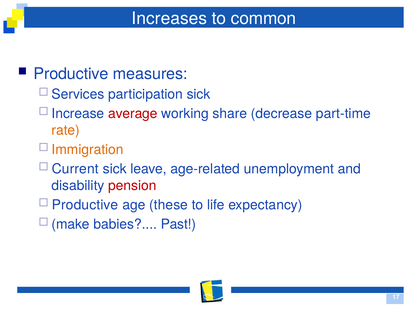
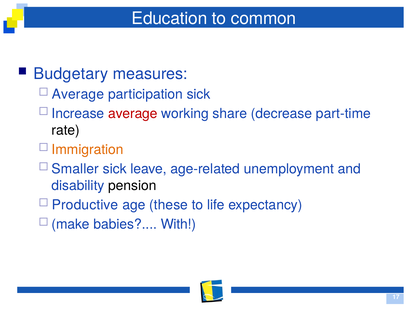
Increases: Increases -> Education
Productive at (71, 74): Productive -> Budgetary
Services at (78, 94): Services -> Average
rate colour: orange -> black
Current: Current -> Smaller
pension colour: red -> black
Past: Past -> With
